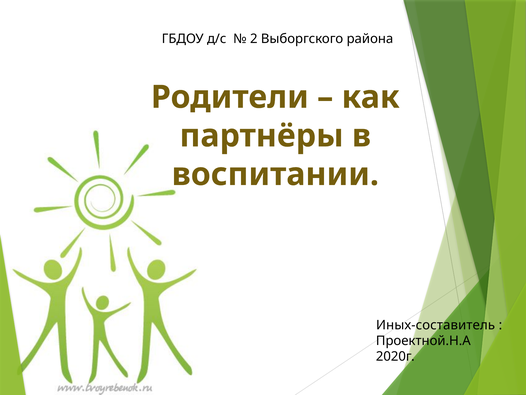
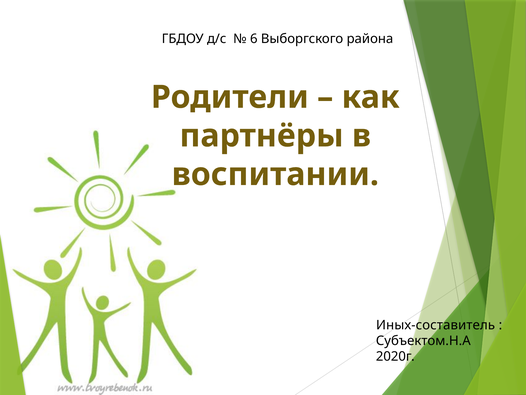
2: 2 -> 6
Проектной.Н.А: Проектной.Н.А -> Субъектом.Н.А
